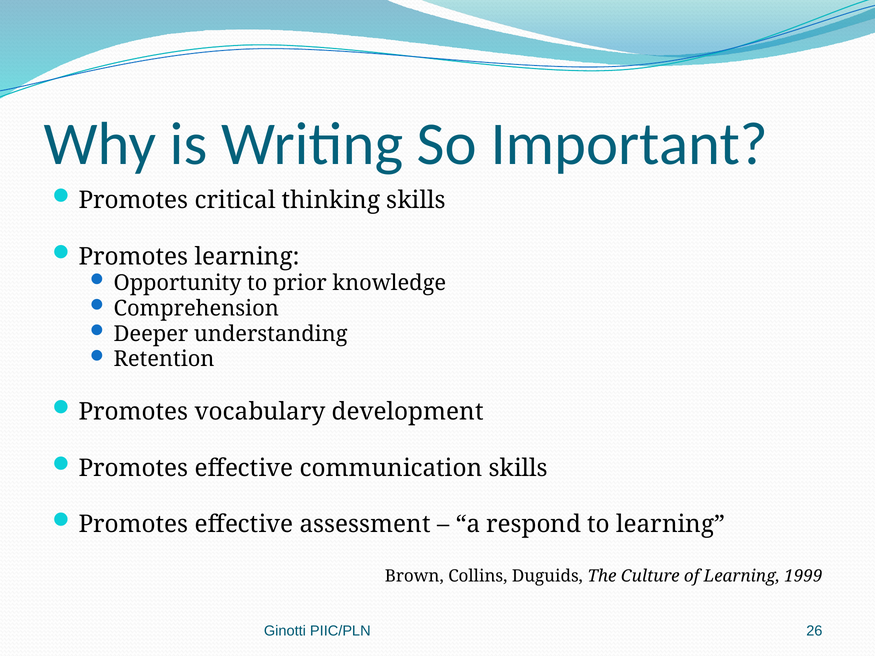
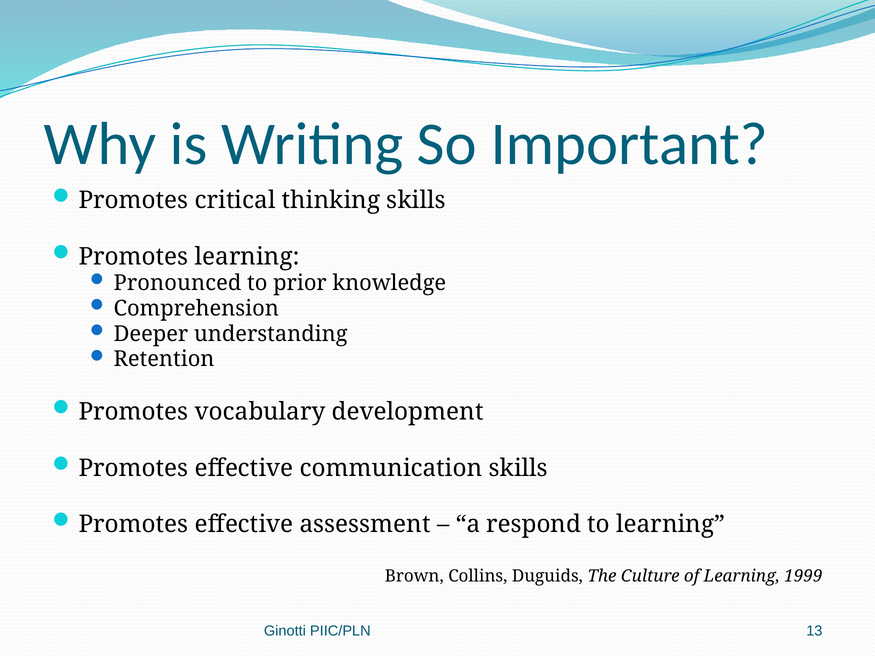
Opportunity: Opportunity -> Pronounced
26: 26 -> 13
